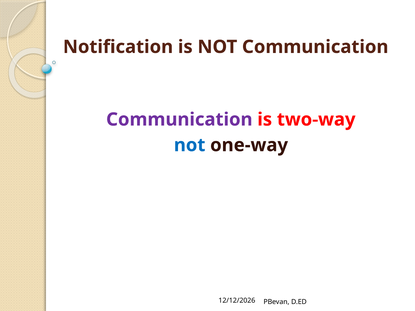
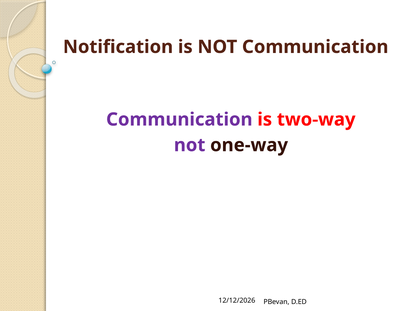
not at (190, 145) colour: blue -> purple
